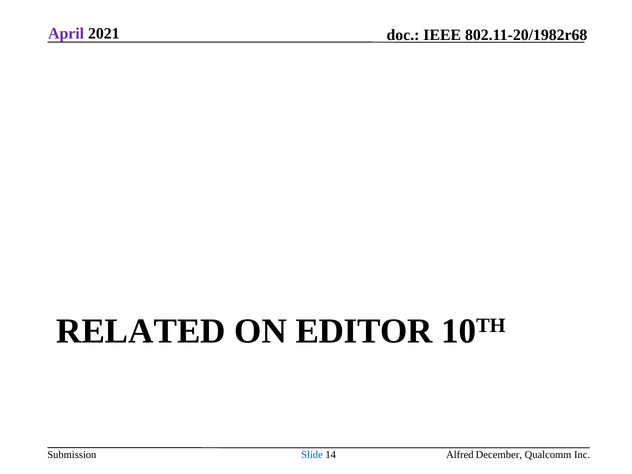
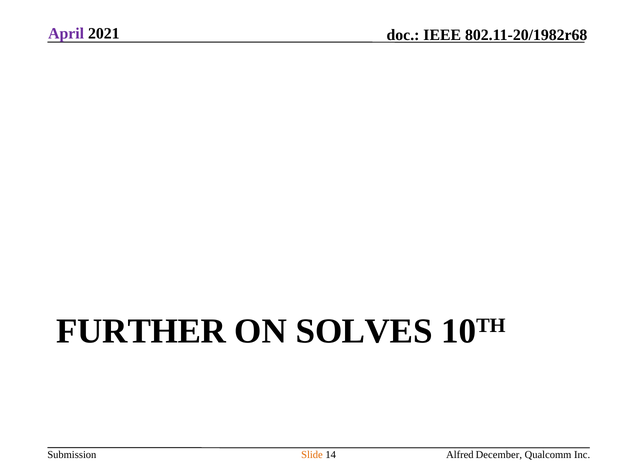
RELATED: RELATED -> FURTHER
EDITOR: EDITOR -> SOLVES
Slide colour: blue -> orange
